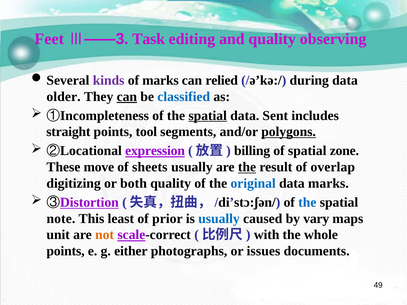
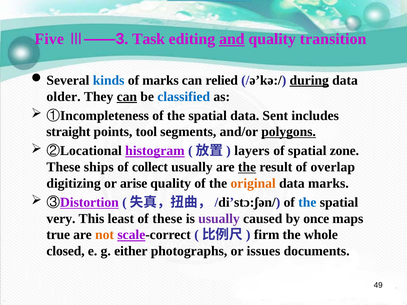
Feet: Feet -> Five
and underline: none -> present
observing: observing -> transition
kinds colour: purple -> blue
during underline: none -> present
spatial at (208, 116) underline: present -> none
expression: expression -> histogram
billing: billing -> layers
move: move -> ships
sheets: sheets -> collect
both: both -> arise
original colour: blue -> orange
note: note -> very
of prior: prior -> these
usually at (219, 219) colour: blue -> purple
vary: vary -> once
unit: unit -> true
with: with -> firm
points at (66, 251): points -> closed
